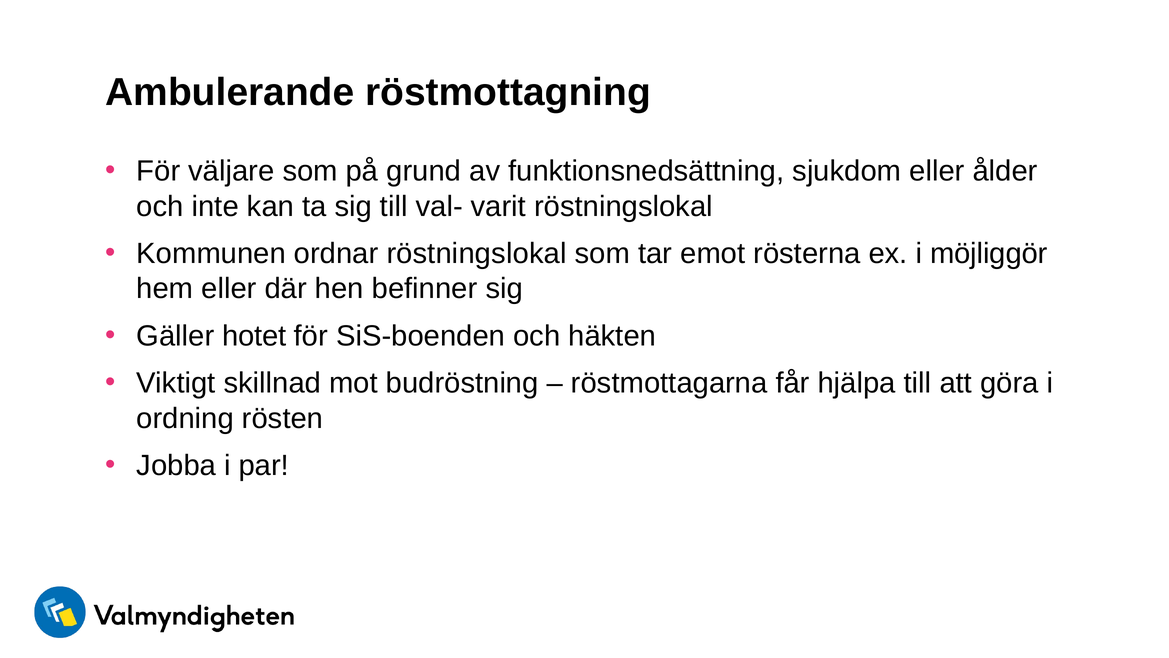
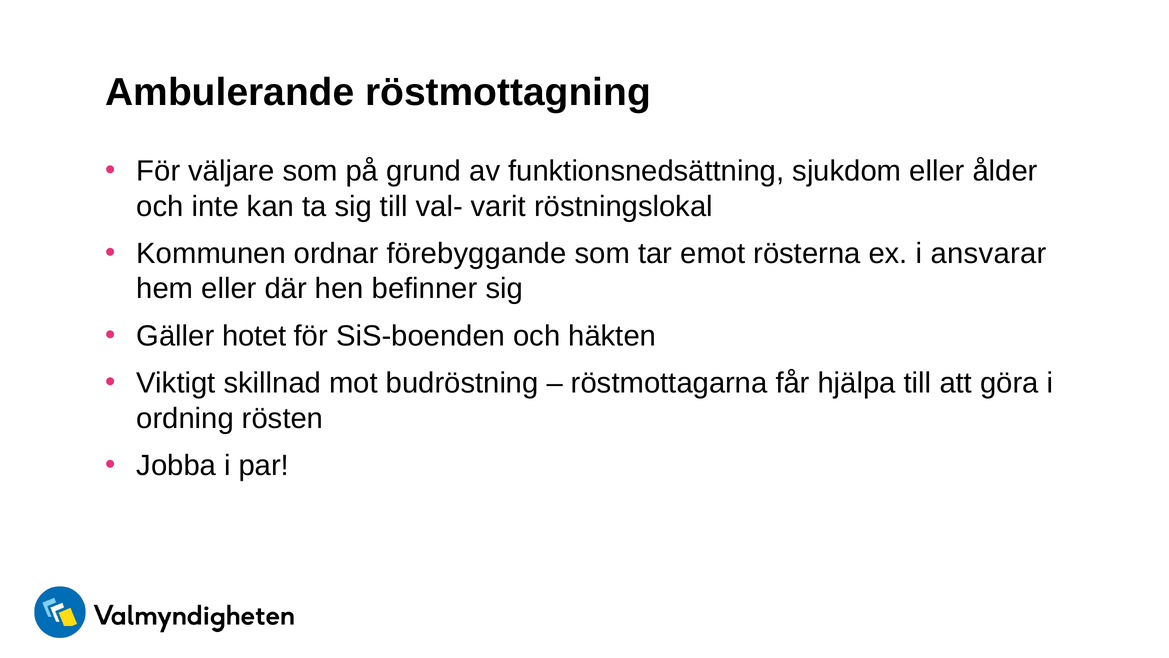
ordnar röstningslokal: röstningslokal -> förebyggande
möjliggör: möjliggör -> ansvarar
